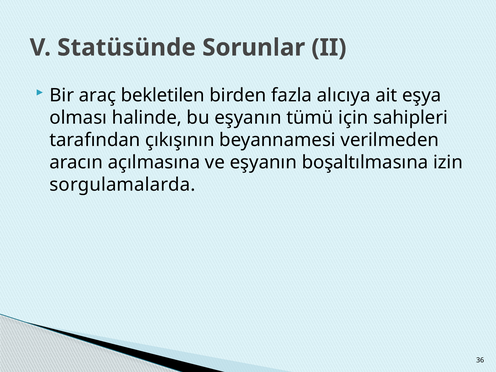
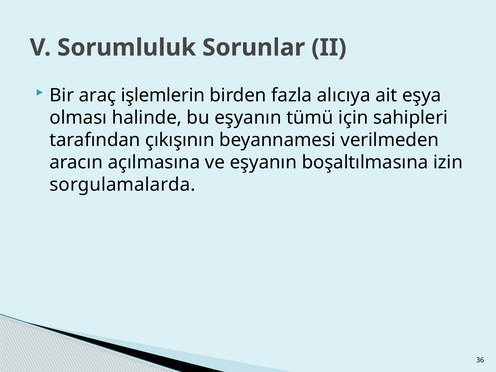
Statüsünde: Statüsünde -> Sorumluluk
bekletilen: bekletilen -> işlemlerin
